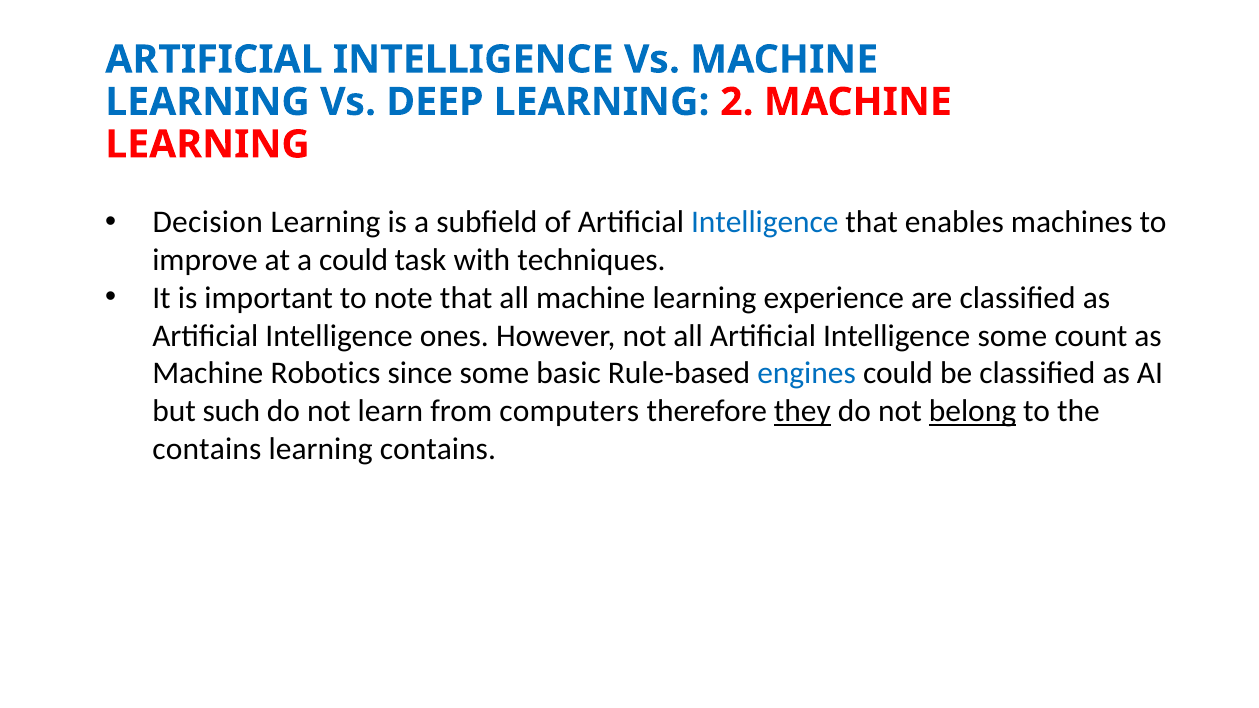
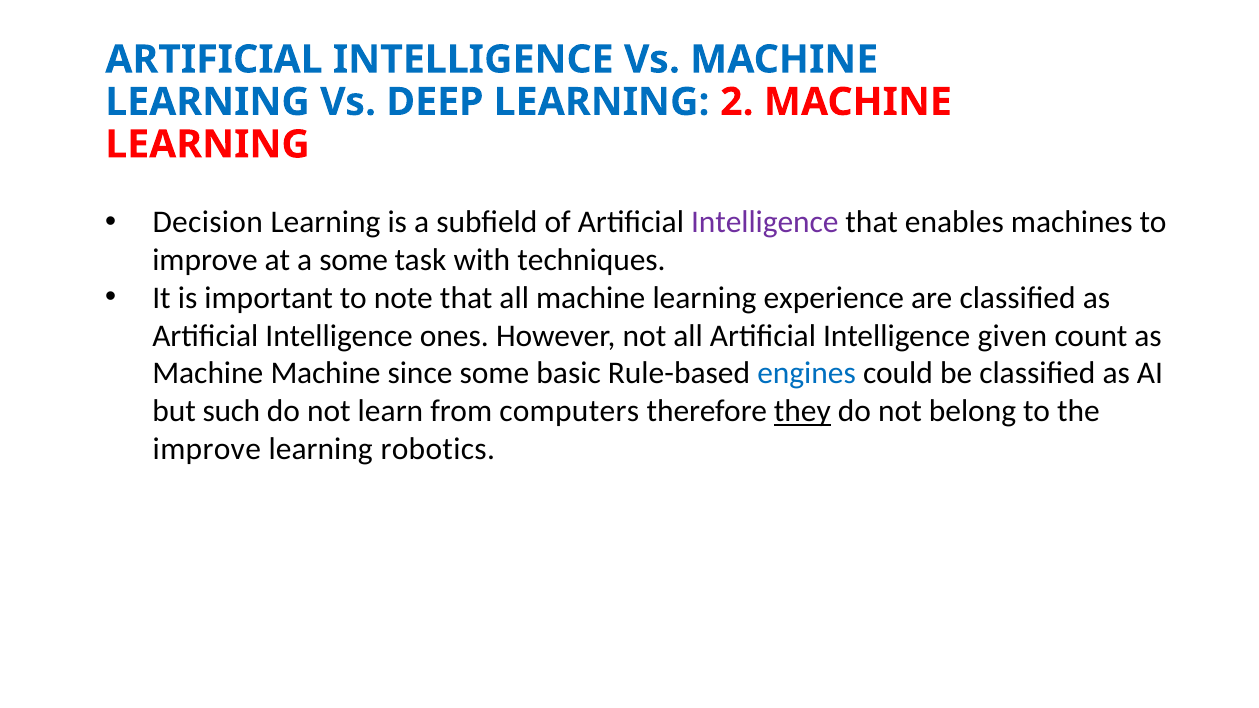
Intelligence at (765, 222) colour: blue -> purple
a could: could -> some
Intelligence some: some -> given
Machine Robotics: Robotics -> Machine
belong underline: present -> none
contains at (207, 449): contains -> improve
learning contains: contains -> robotics
